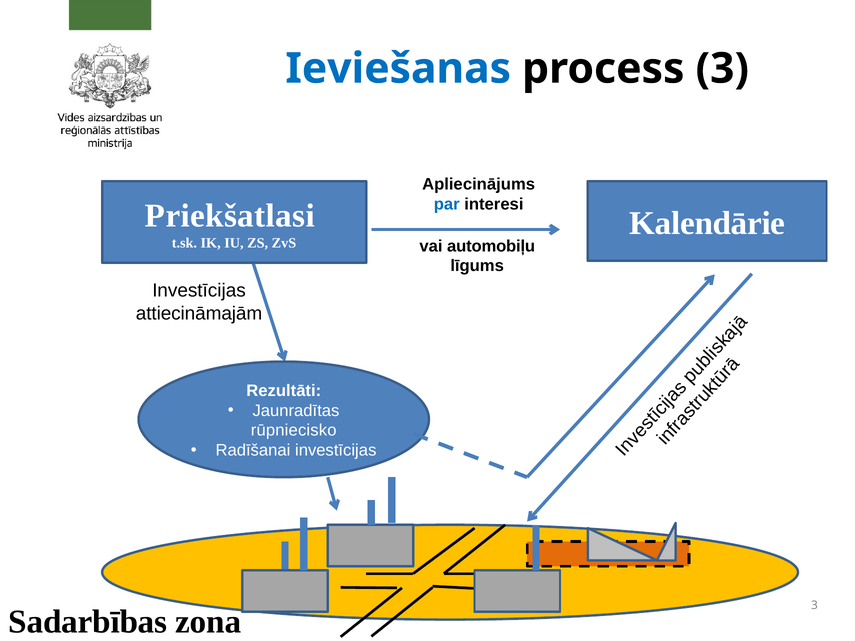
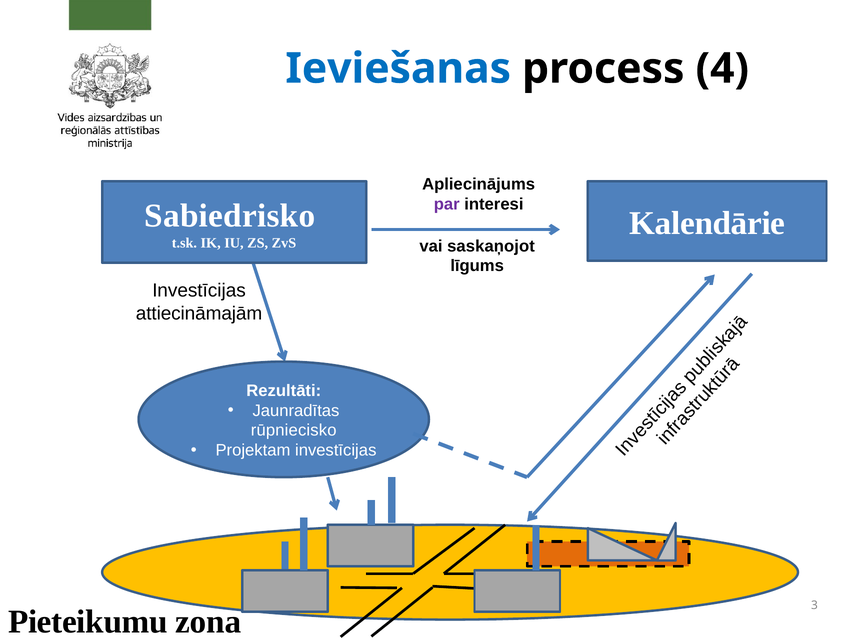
process 3: 3 -> 4
par colour: blue -> purple
Priekšatlasi: Priekšatlasi -> Sabiedrisko
automobiļu: automobiļu -> saskaņojot
Radīšanai: Radīšanai -> Projektam
Sadarbības: Sadarbības -> Pieteikumu
